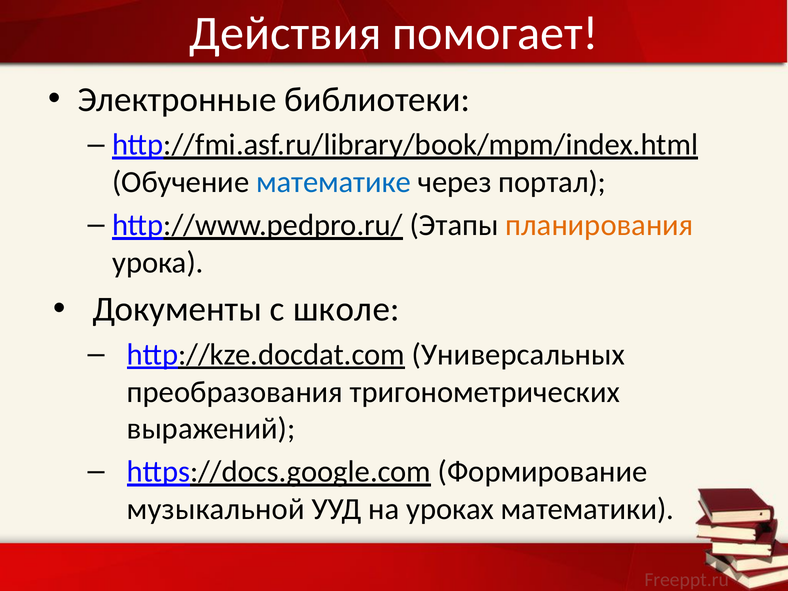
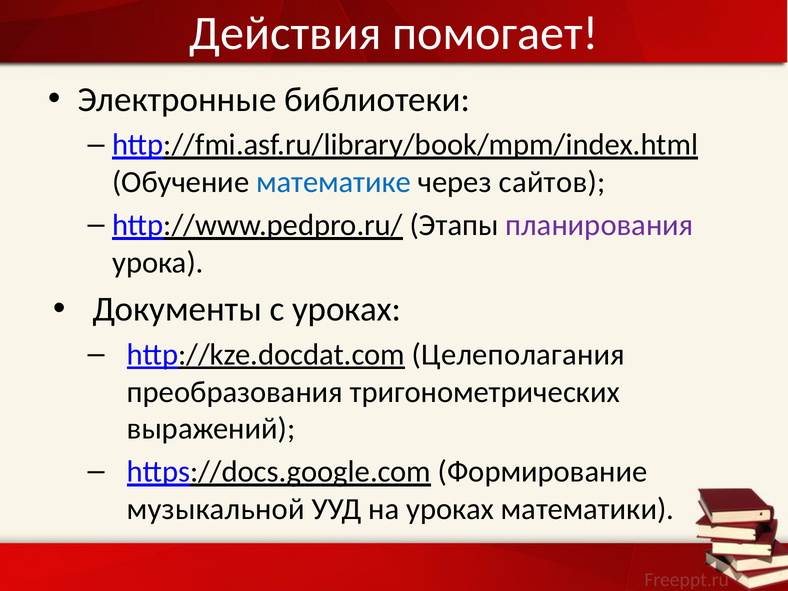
портал: портал -> сайтов
планирования colour: orange -> purple
с школе: школе -> уроках
Универсальных: Универсальных -> Целеполагания
